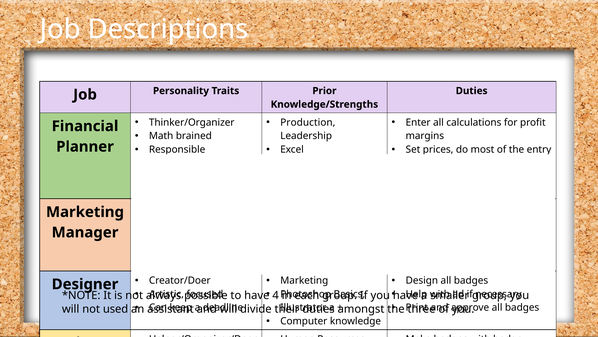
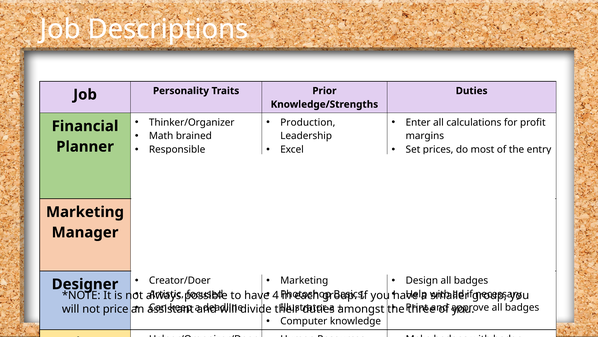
used: used -> price
